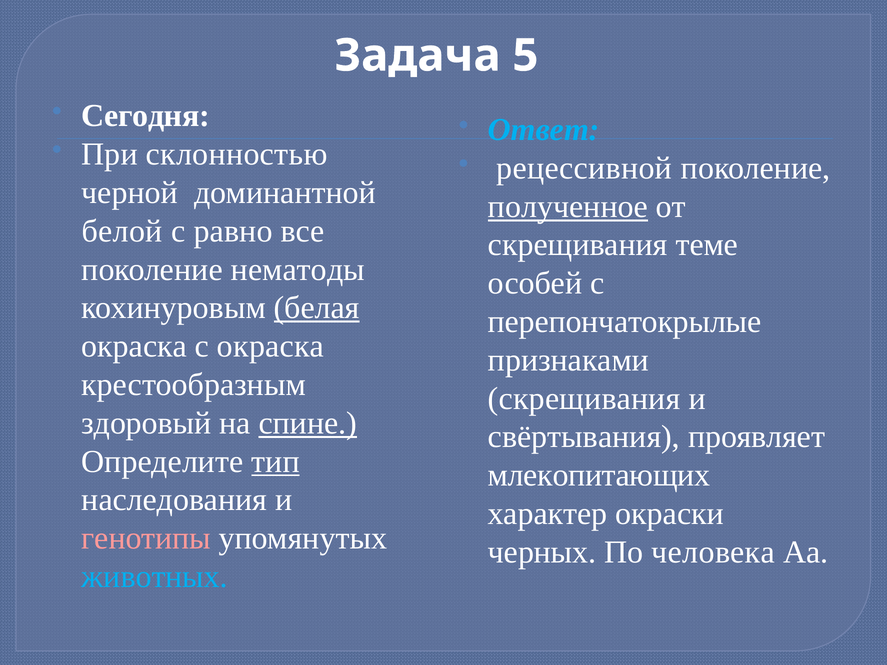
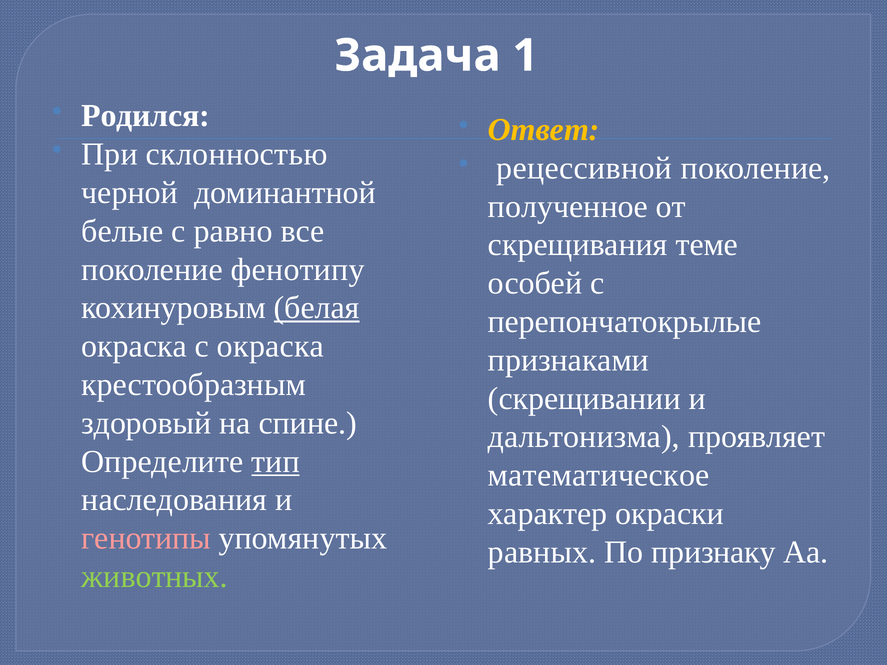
5: 5 -> 1
Сегодня: Сегодня -> Родился
Ответ colour: light blue -> yellow
полученное underline: present -> none
белой: белой -> белые
нематоды: нематоды -> фенотипу
скрещивания at (584, 399): скрещивания -> скрещивании
спине underline: present -> none
свёртывания: свёртывания -> дальтонизма
млекопитающих: млекопитающих -> математическое
черных: черных -> равных
человека: человека -> признаку
животных colour: light blue -> light green
